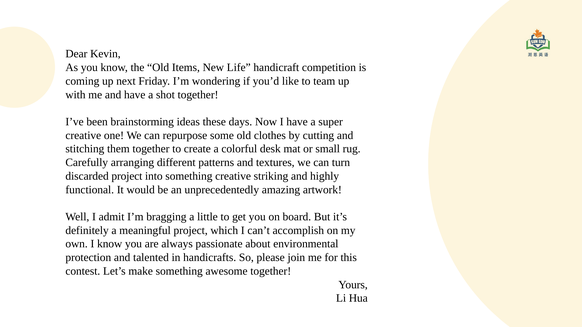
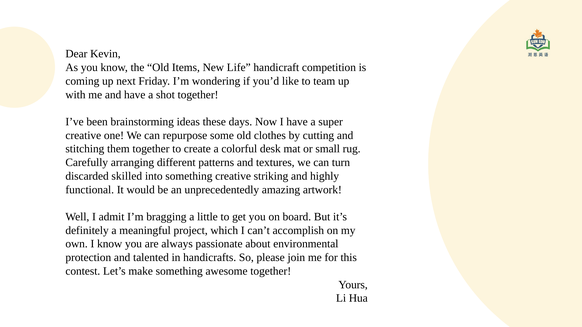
discarded project: project -> skilled
